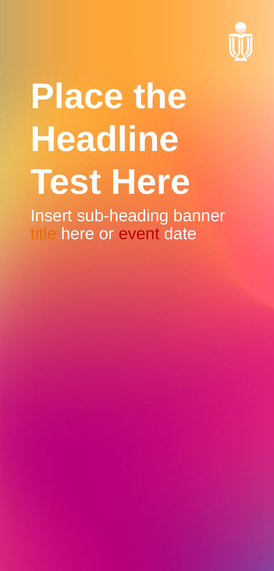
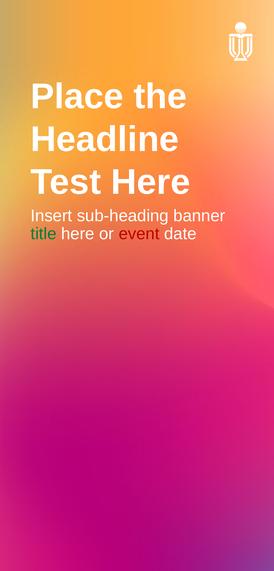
title colour: orange -> green
